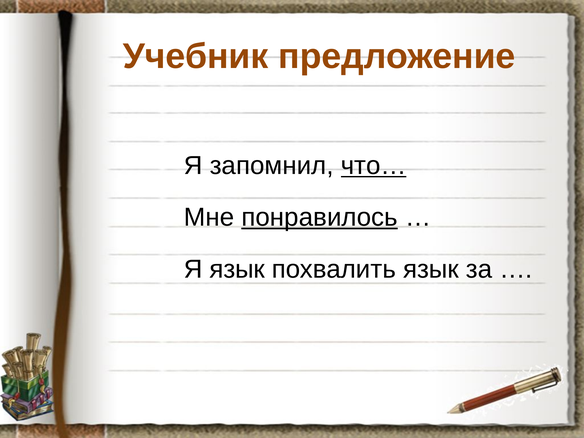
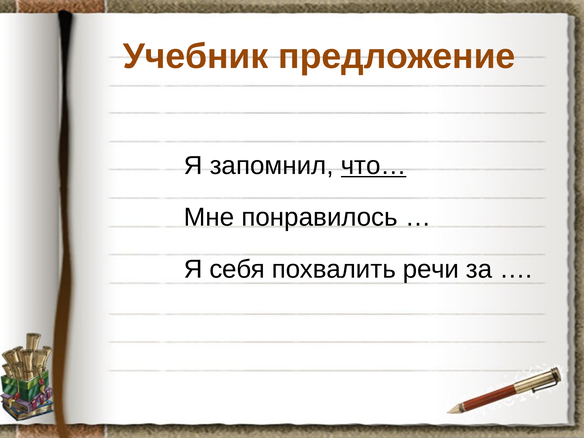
понравилось underline: present -> none
Я язык: язык -> себя
похвалить язык: язык -> речи
